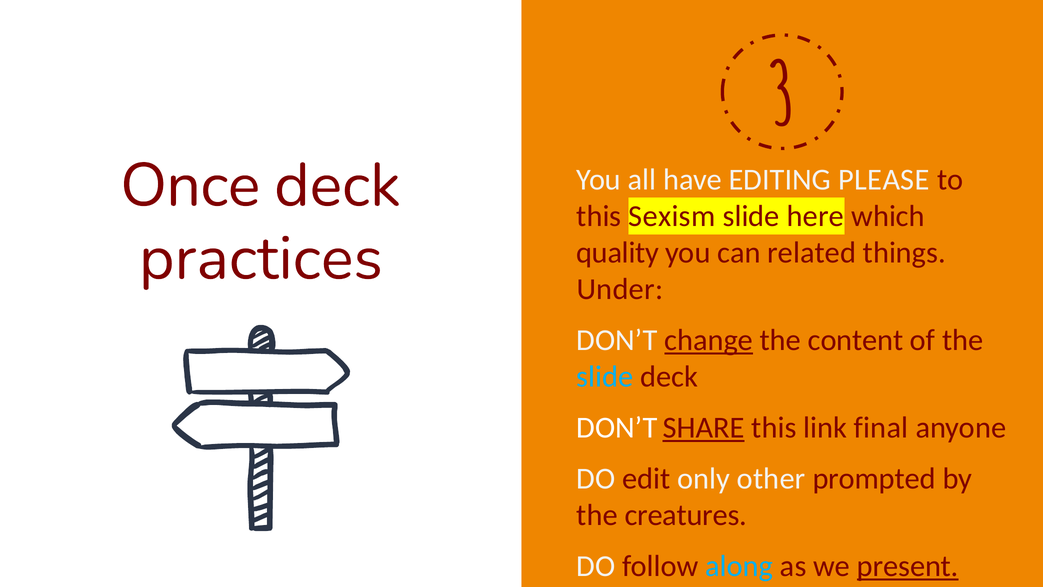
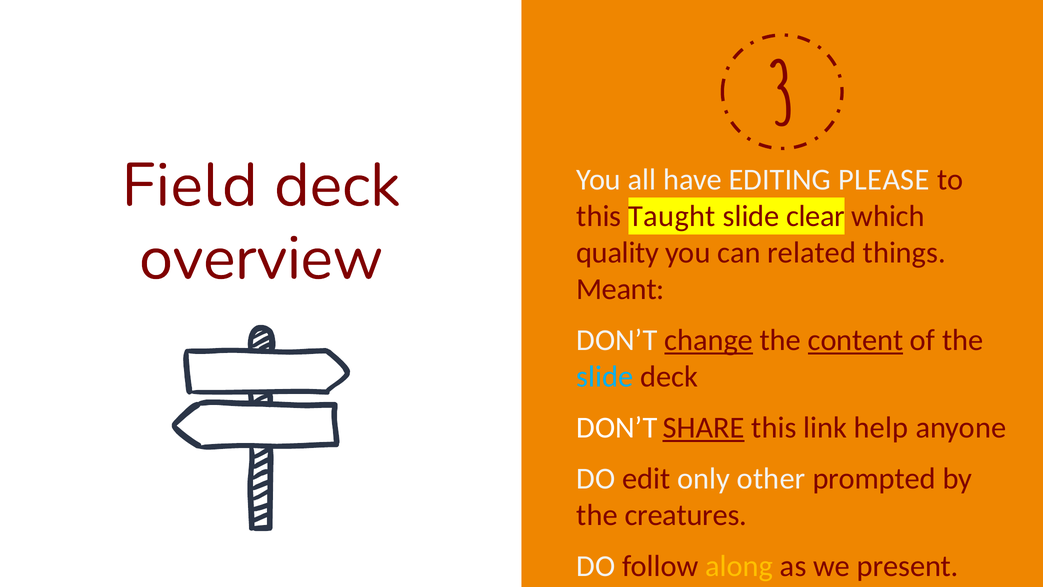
Once: Once -> Field
Sexism: Sexism -> Taught
here: here -> clear
practices: practices -> overview
Under: Under -> Meant
content underline: none -> present
final: final -> help
along colour: light blue -> yellow
present underline: present -> none
